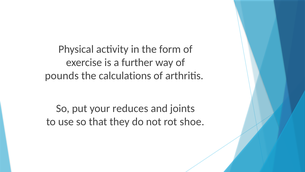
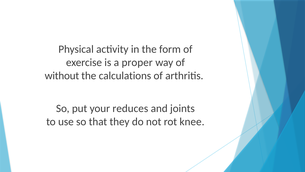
further: further -> proper
pounds: pounds -> without
shoe: shoe -> knee
